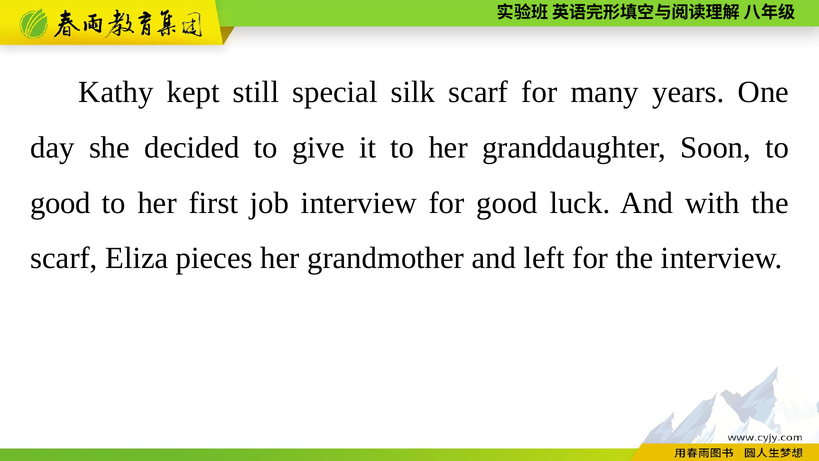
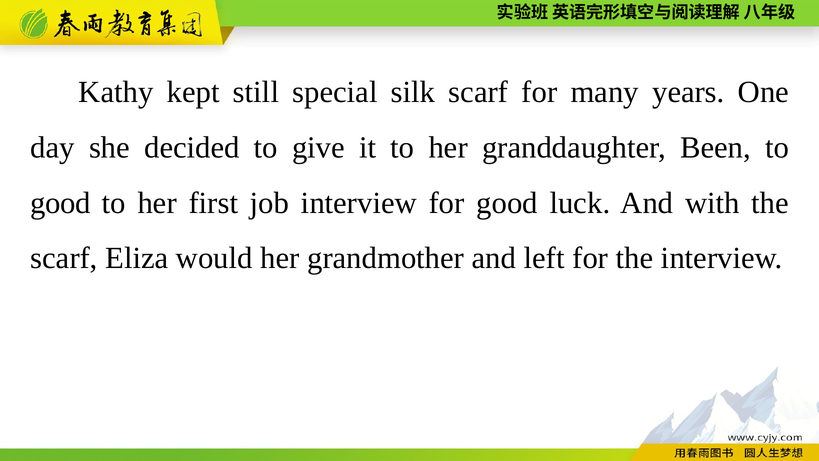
Soon: Soon -> Been
pieces: pieces -> would
